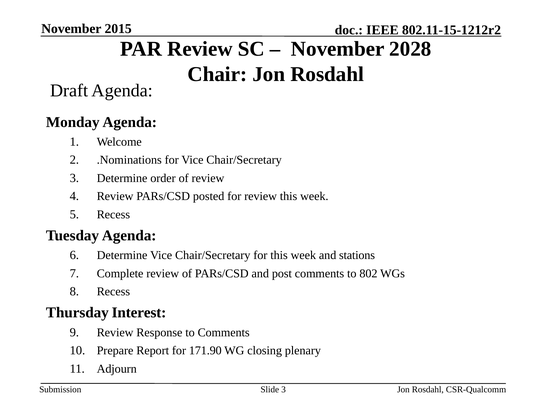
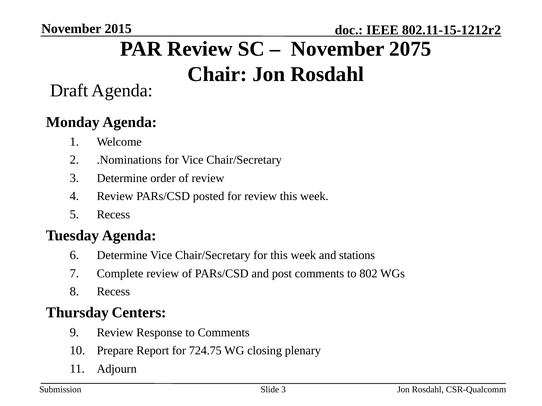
2028: 2028 -> 2075
Interest: Interest -> Centers
171.90: 171.90 -> 724.75
